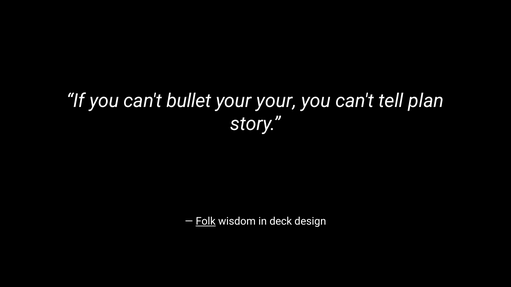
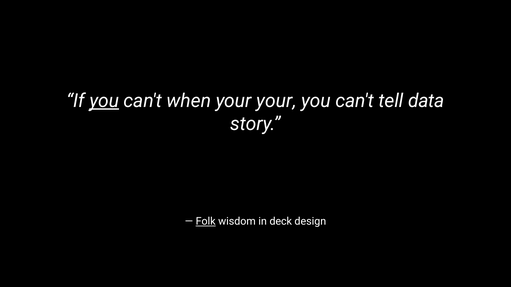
you at (104, 101) underline: none -> present
bullet: bullet -> when
plan: plan -> data
